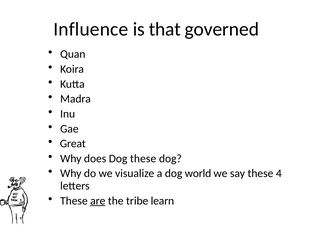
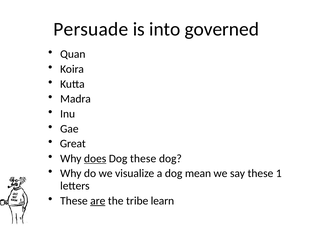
Influence: Influence -> Persuade
that: that -> into
does underline: none -> present
world: world -> mean
4: 4 -> 1
